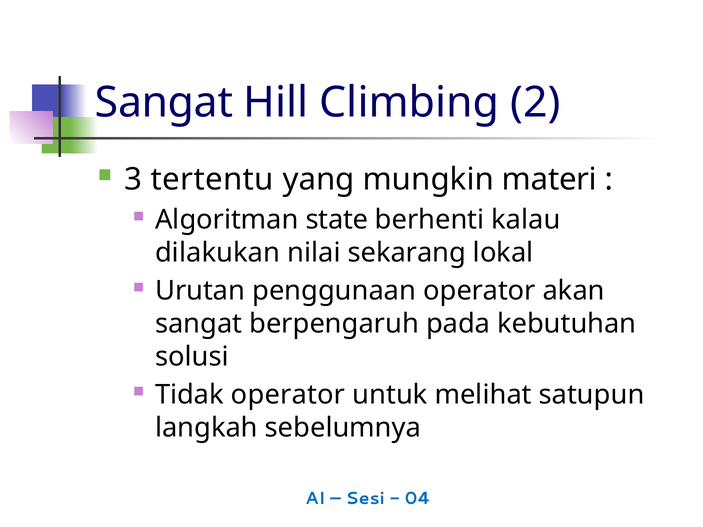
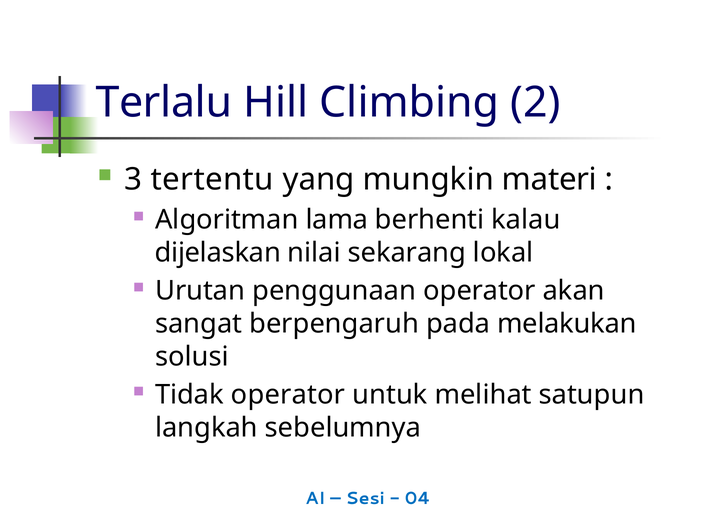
Sangat at (164, 103): Sangat -> Terlalu
state: state -> lama
dilakukan: dilakukan -> dijelaskan
kebutuhan: kebutuhan -> melakukan
